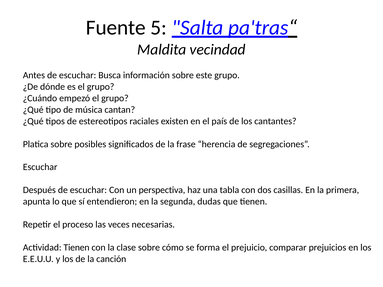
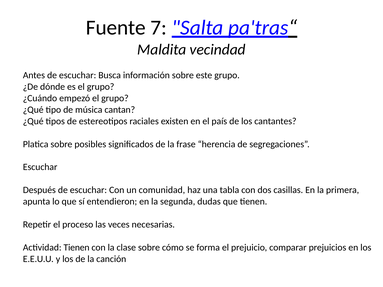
5: 5 -> 7
perspectiva: perspectiva -> comunidad
